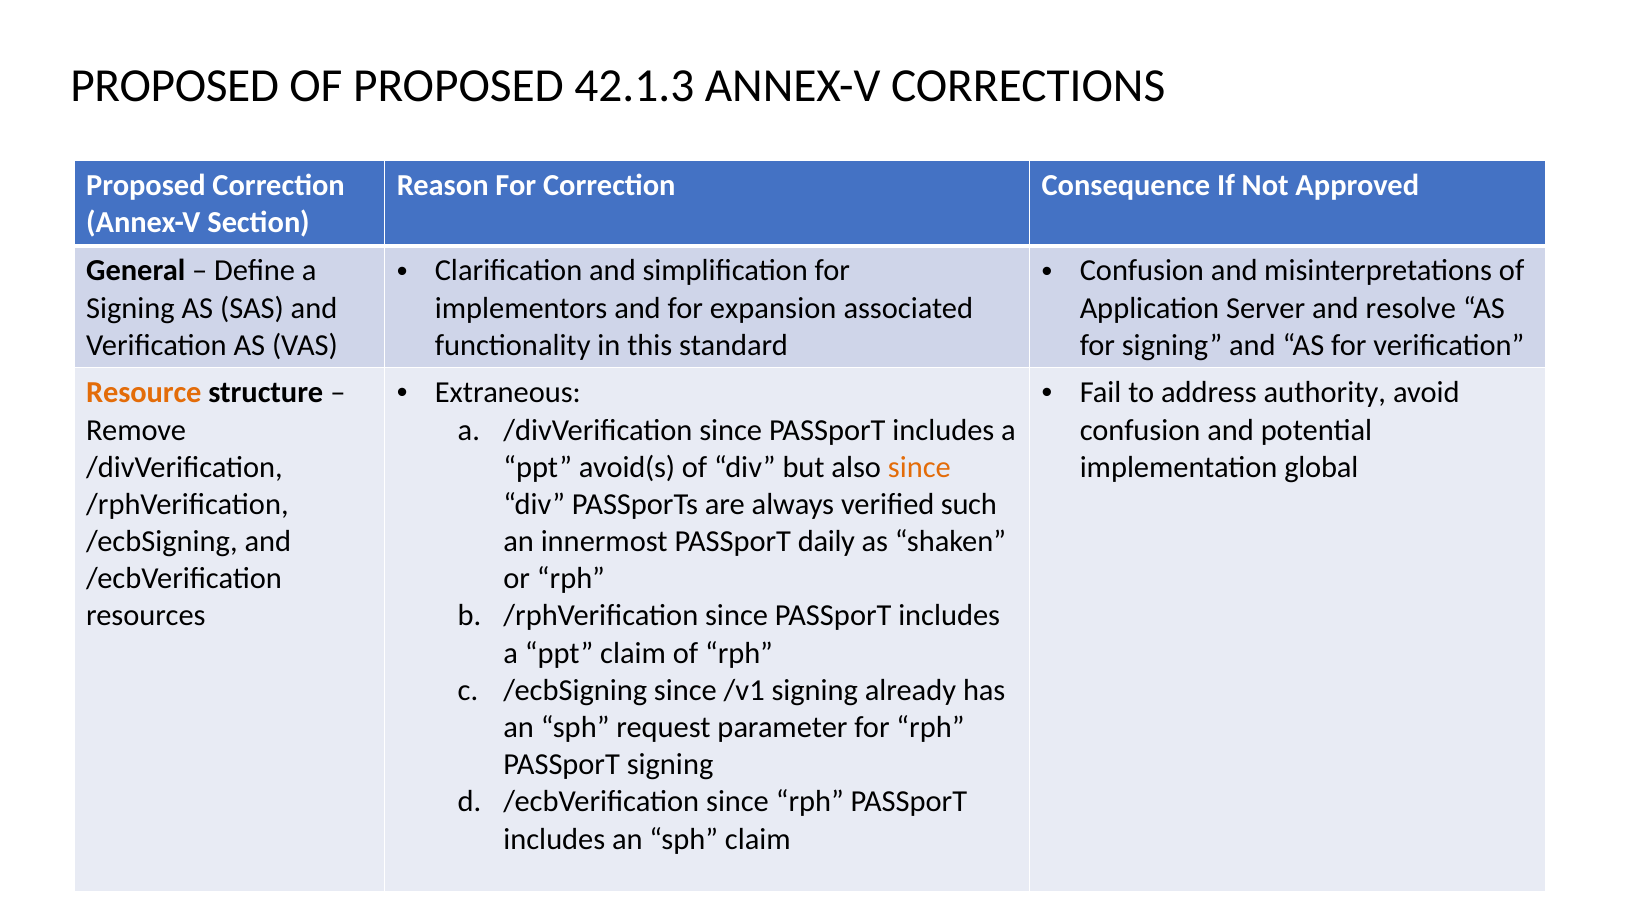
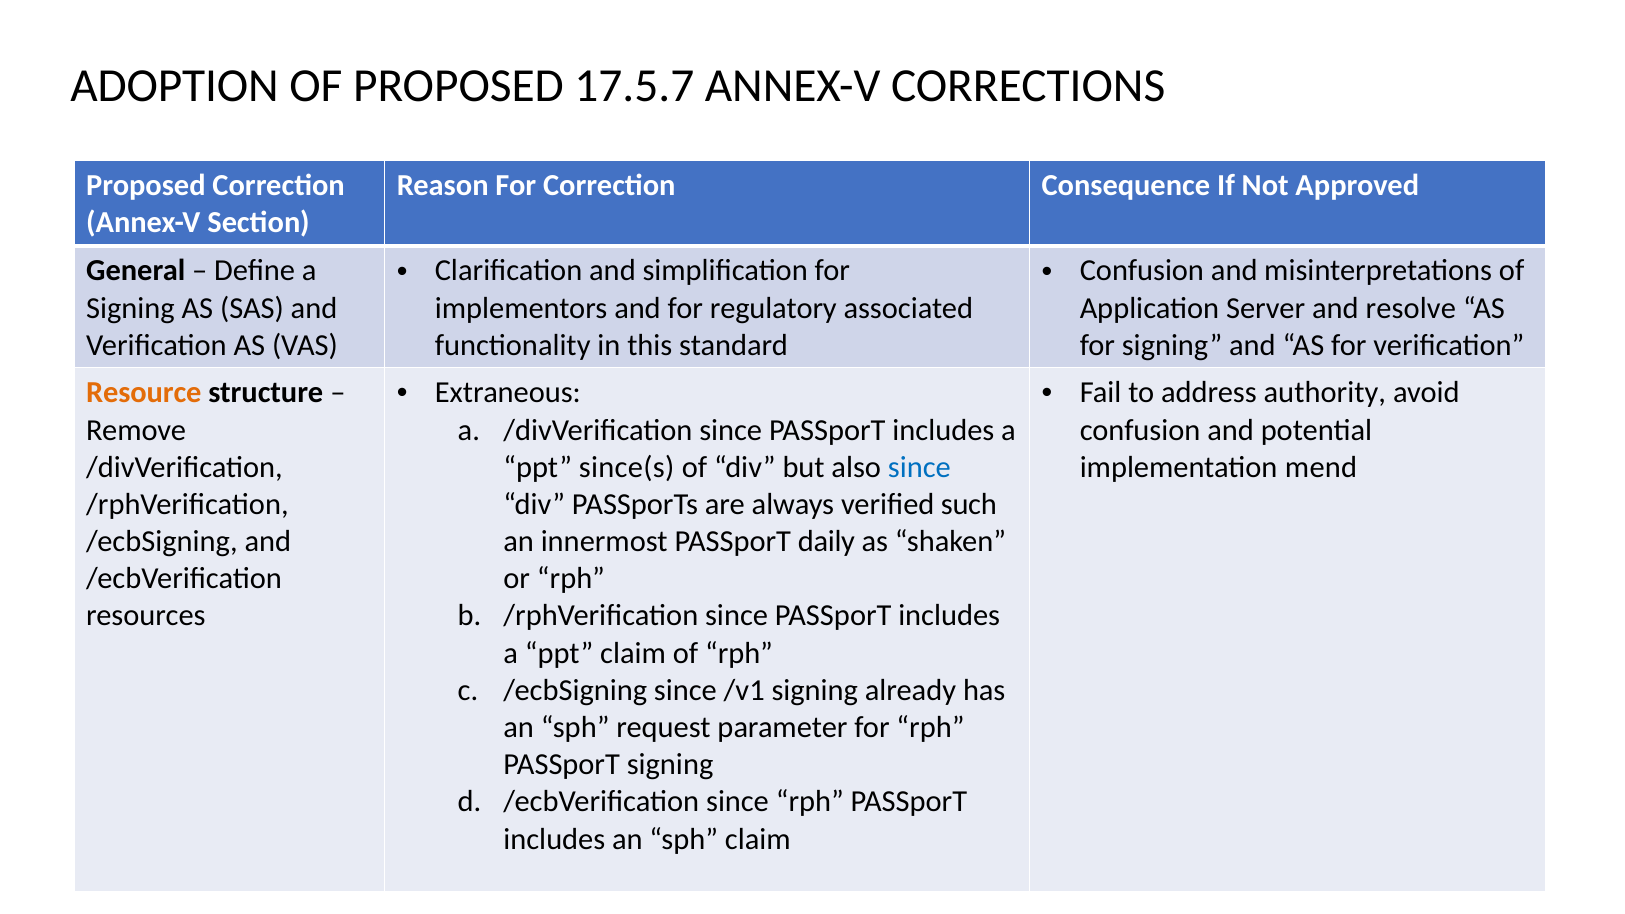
PROPOSED at (175, 86): PROPOSED -> ADOPTION
42.1.3: 42.1.3 -> 17.5.7
expansion: expansion -> regulatory
avoid(s: avoid(s -> since(s
since at (919, 467) colour: orange -> blue
global: global -> mend
